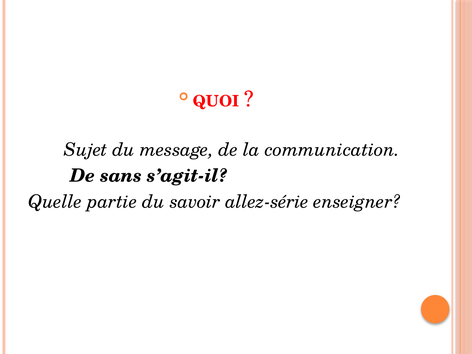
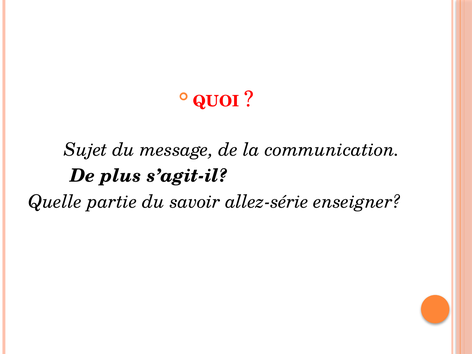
sans: sans -> plus
